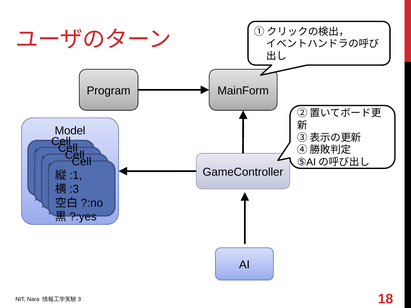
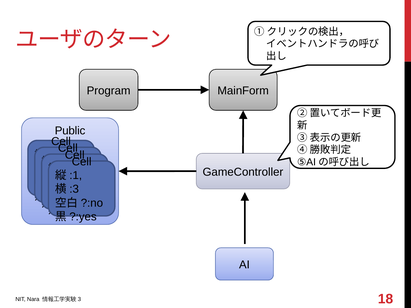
Model: Model -> Public
